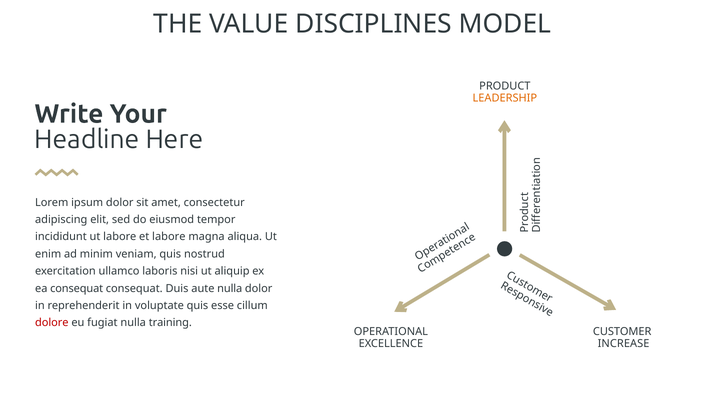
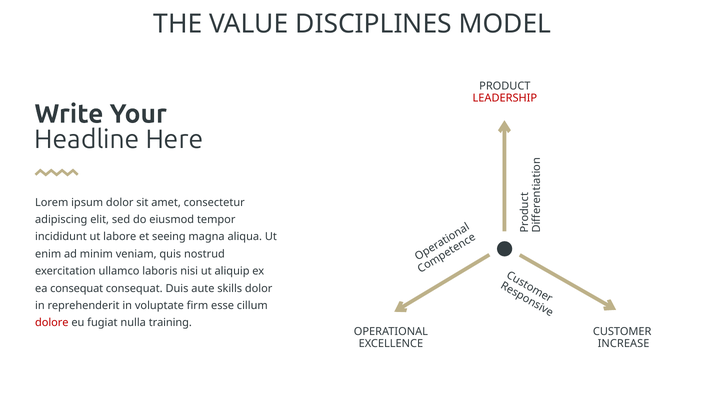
LEADERSHIP colour: orange -> red
et labore: labore -> seeing
aute nulla: nulla -> skills
voluptate quis: quis -> firm
